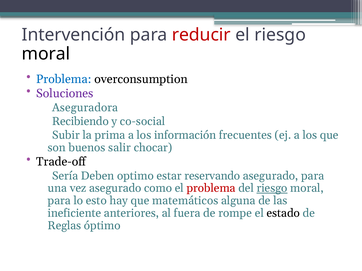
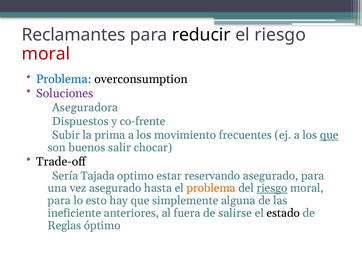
Intervención: Intervención -> Reclamantes
reducir colour: red -> black
moral at (46, 54) colour: black -> red
Recibiendo: Recibiendo -> Dispuestos
co-social: co-social -> co-frente
información: información -> movimiento
que at (329, 135) underline: none -> present
Deben: Deben -> Tajada
como: como -> hasta
problema at (211, 189) colour: red -> orange
matemáticos: matemáticos -> simplemente
rompe: rompe -> salirse
